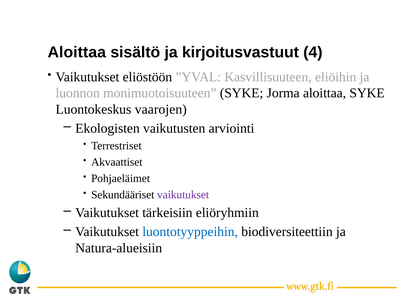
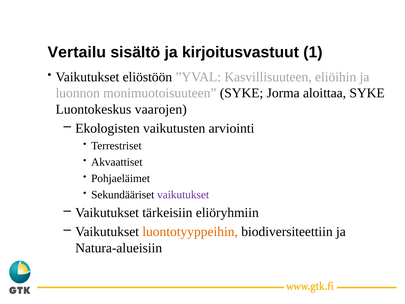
Aloittaa at (77, 52): Aloittaa -> Vertailu
4: 4 -> 1
luontotyyppeihin colour: blue -> orange
